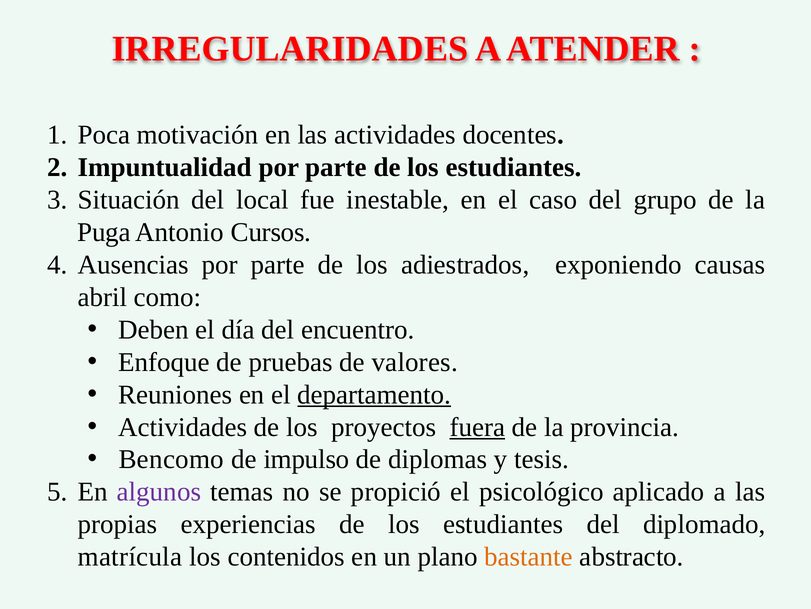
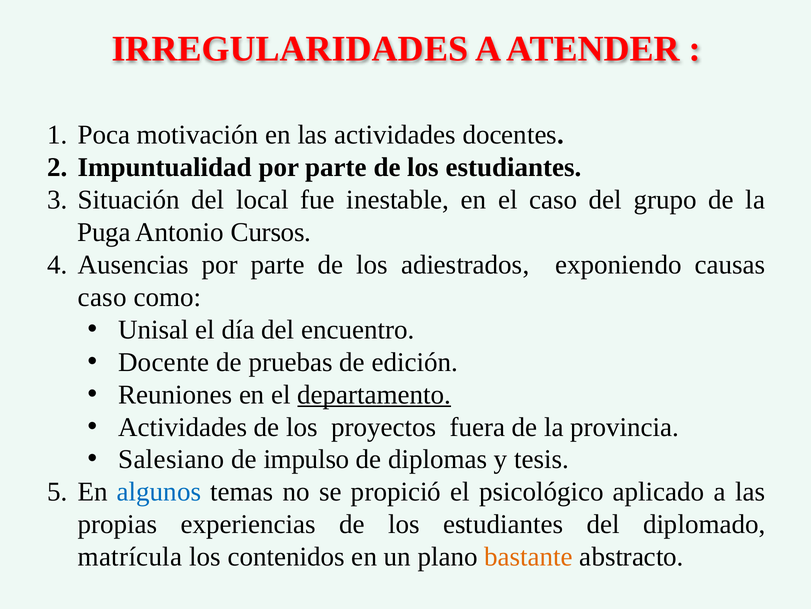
abril at (102, 297): abril -> caso
Deben: Deben -> Unisal
Enfoque: Enfoque -> Docente
valores: valores -> edición
fuera underline: present -> none
Bencomo: Bencomo -> Salesiano
algunos colour: purple -> blue
